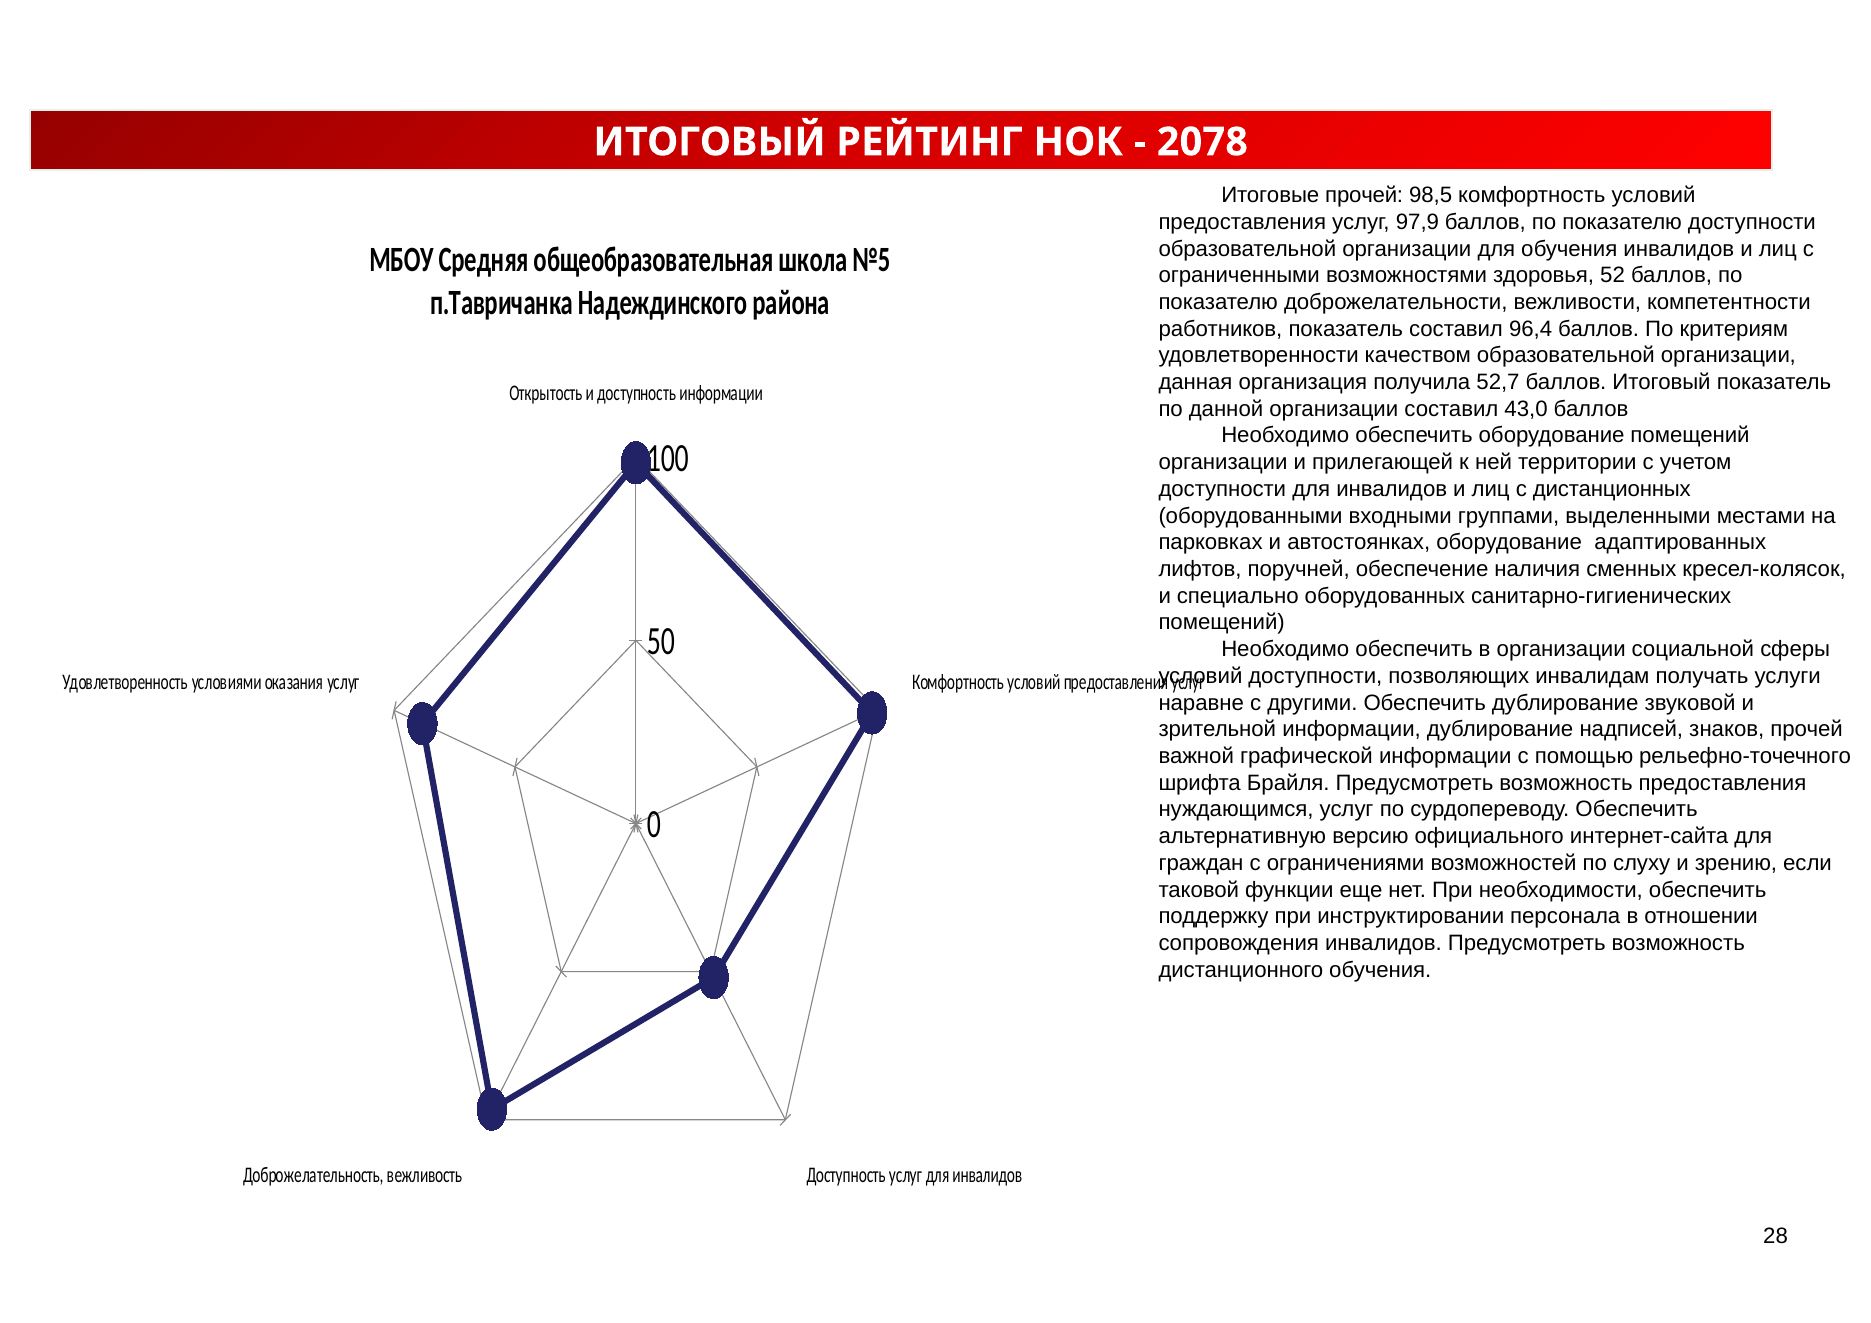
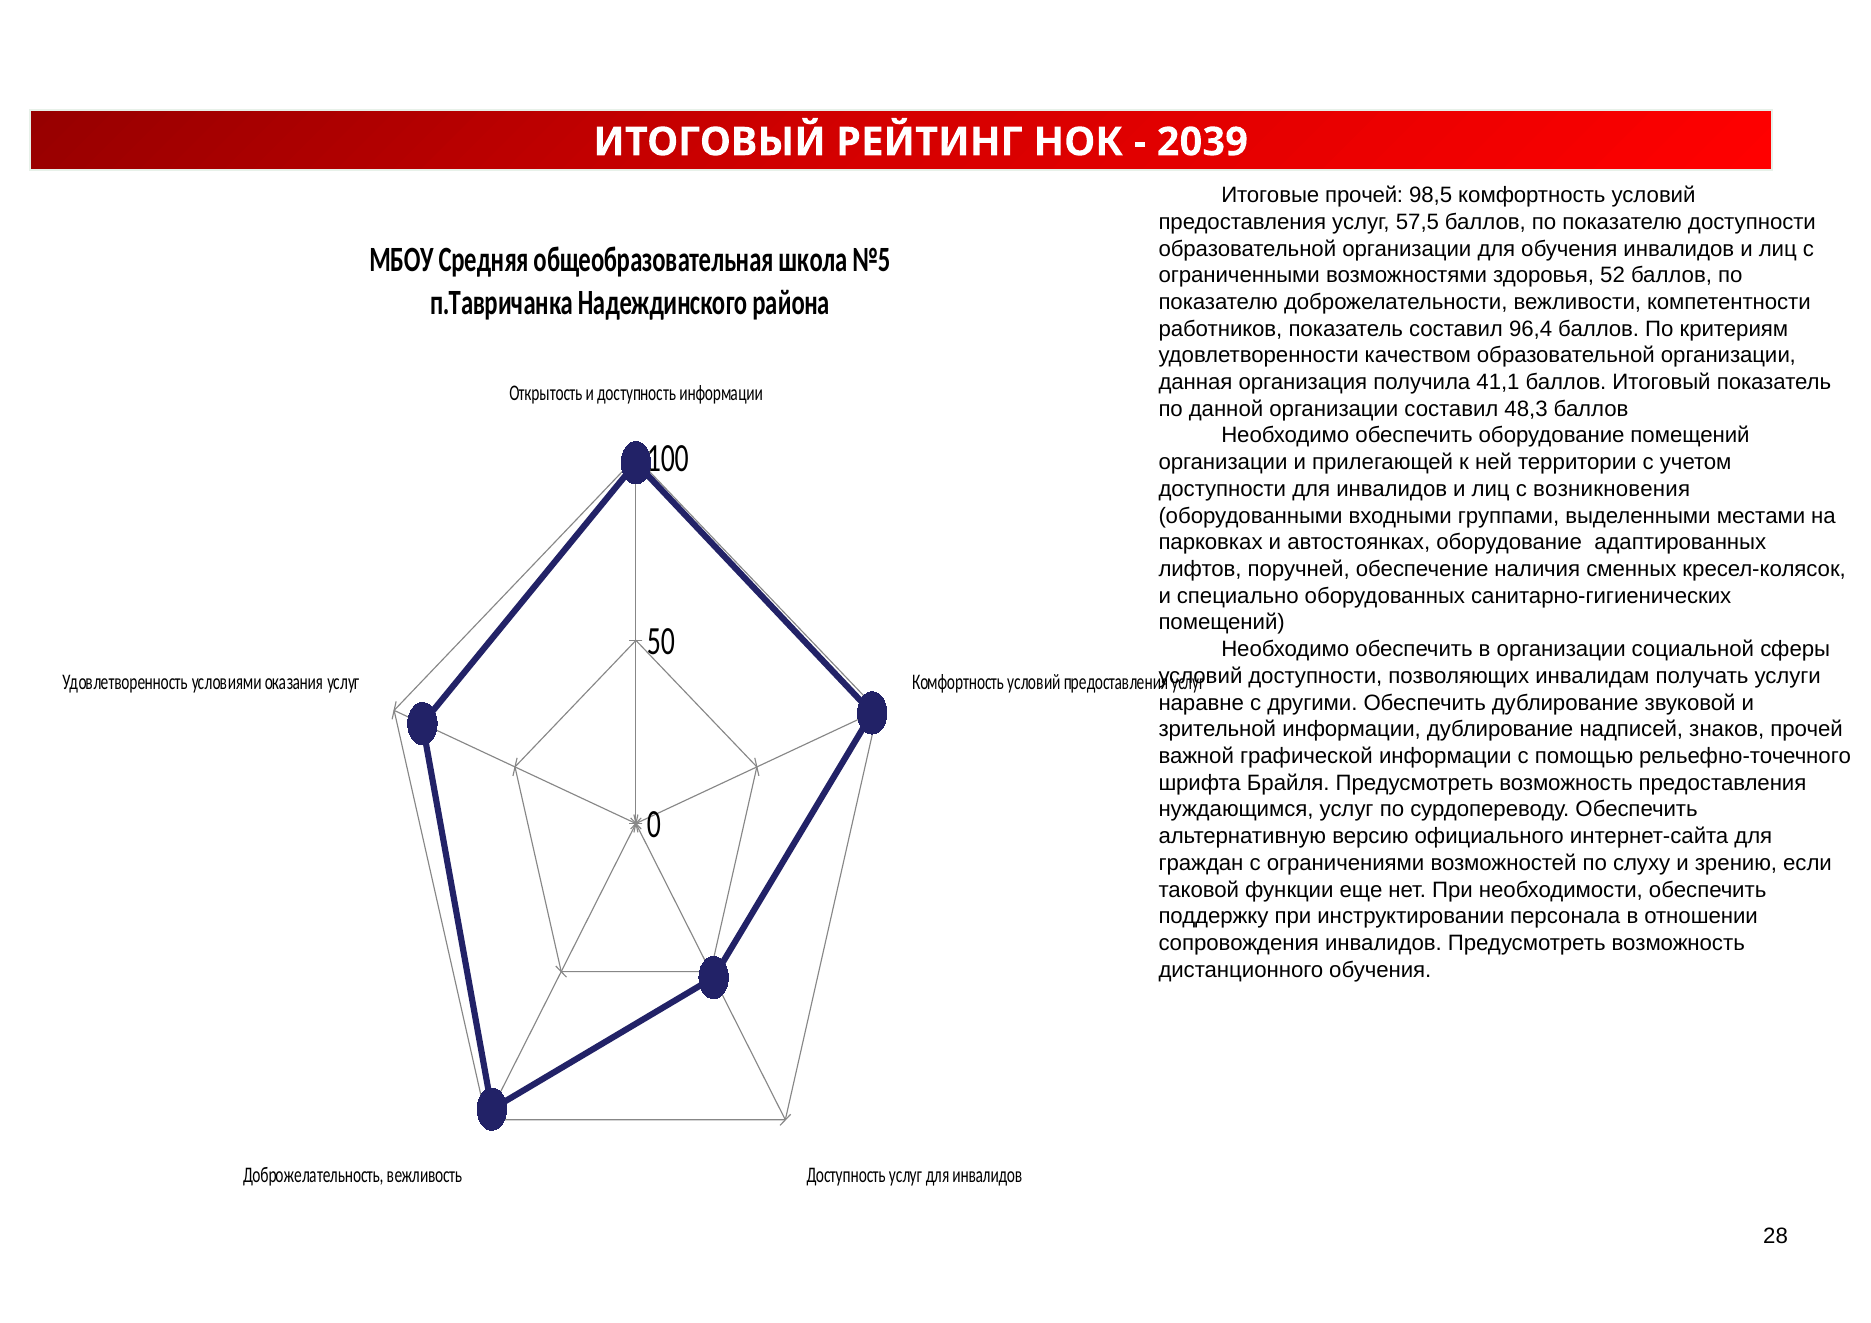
2078: 2078 -> 2039
97,9: 97,9 -> 57,5
52,7: 52,7 -> 41,1
43,0: 43,0 -> 48,3
дистанционных: дистанционных -> возникновения
